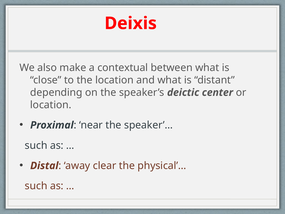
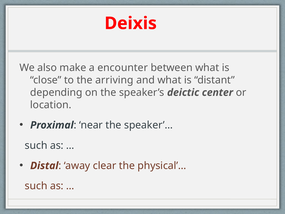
contextual: contextual -> encounter
the location: location -> arriving
